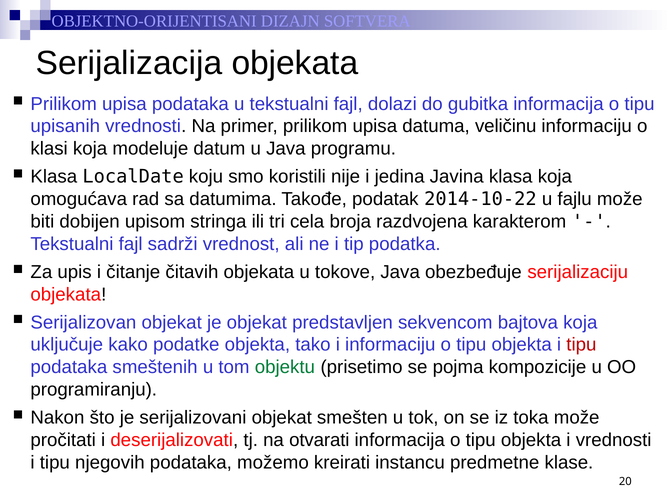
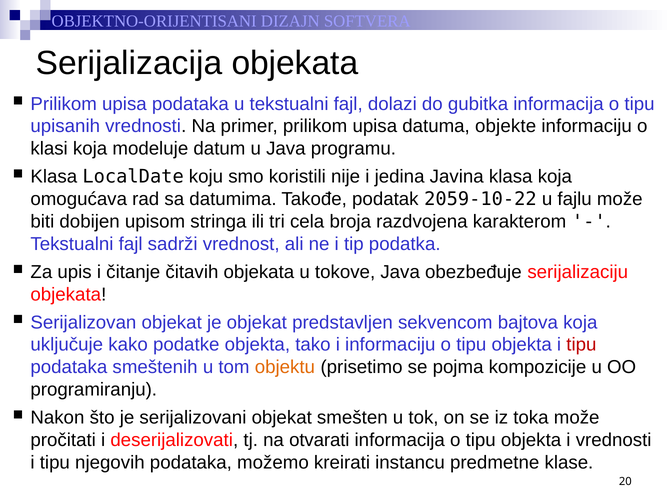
veličinu: veličinu -> objekte
2014-10-22: 2014-10-22 -> 2059-10-22
objektu colour: green -> orange
